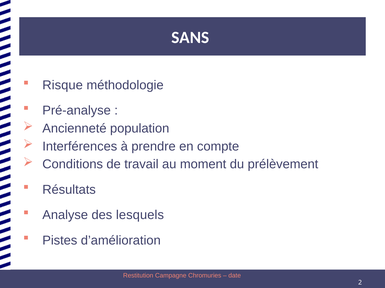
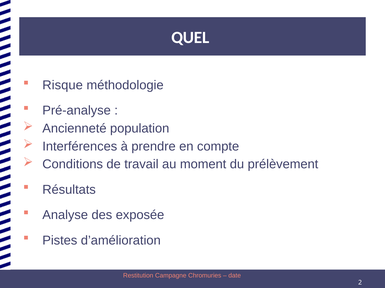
SANS: SANS -> QUEL
lesquels: lesquels -> exposée
